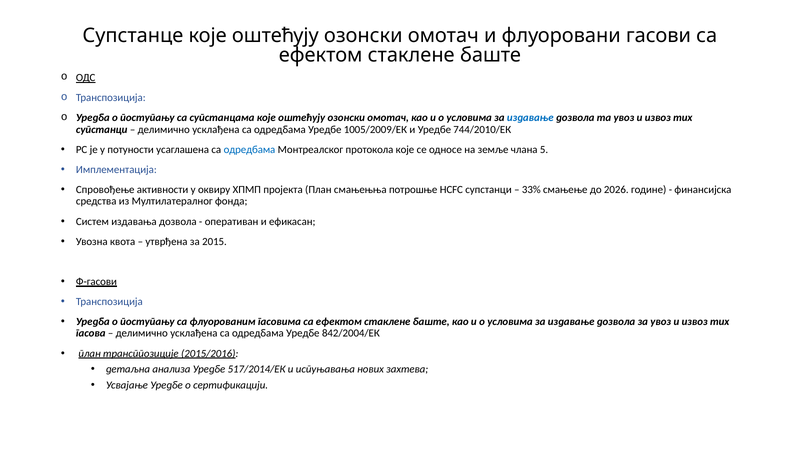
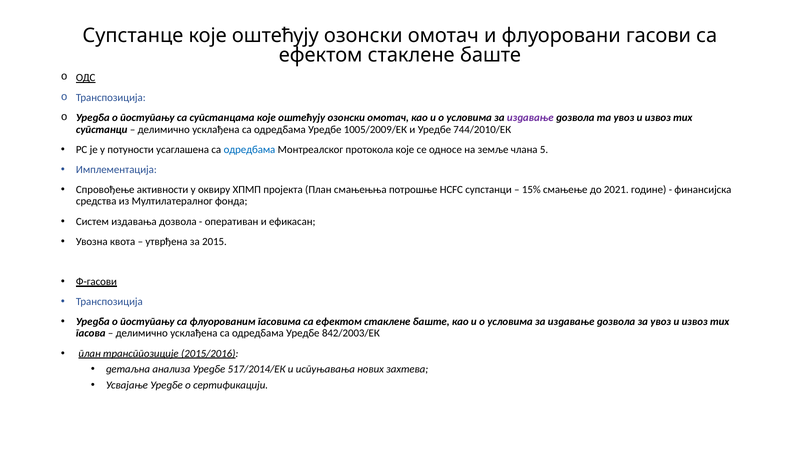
издавање at (530, 118) colour: blue -> purple
33%: 33% -> 15%
2026: 2026 -> 2021
842/2004/ЕК: 842/2004/ЕК -> 842/2003/ЕК
